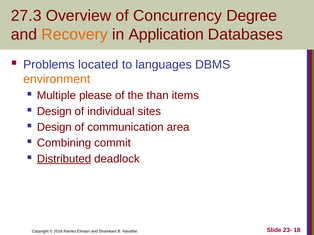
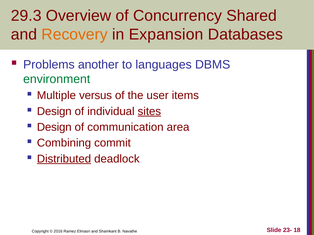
27.3: 27.3 -> 29.3
Degree: Degree -> Shared
Application: Application -> Expansion
located: located -> another
environment colour: orange -> green
please: please -> versus
than: than -> user
sites underline: none -> present
